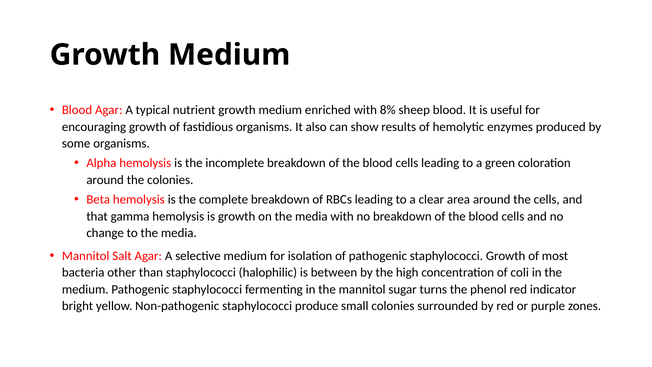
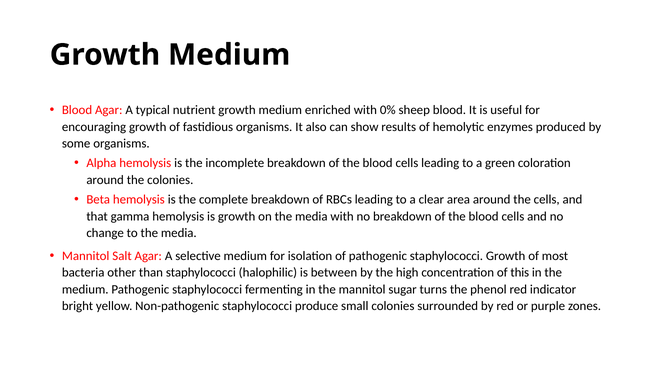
8%: 8% -> 0%
coli: coli -> this
